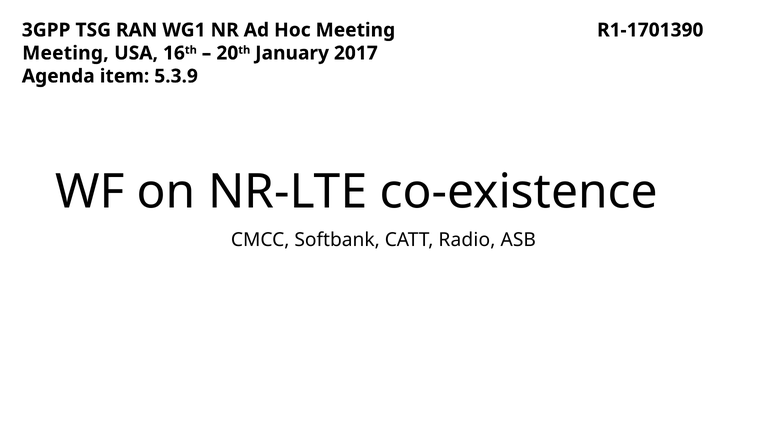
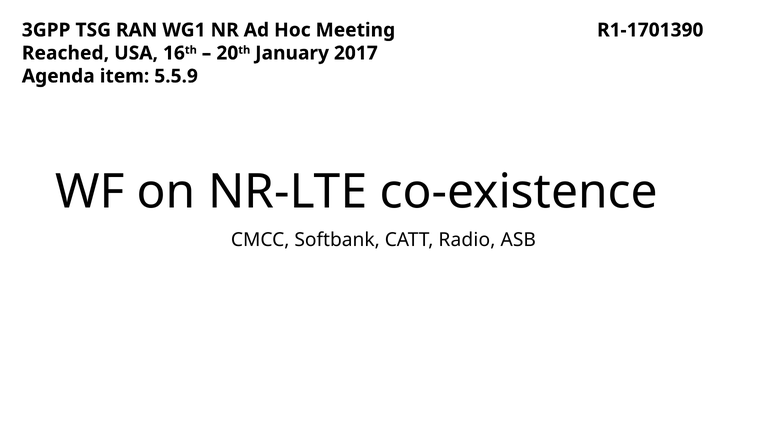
Meeting at (65, 53): Meeting -> Reached
5.3.9: 5.3.9 -> 5.5.9
